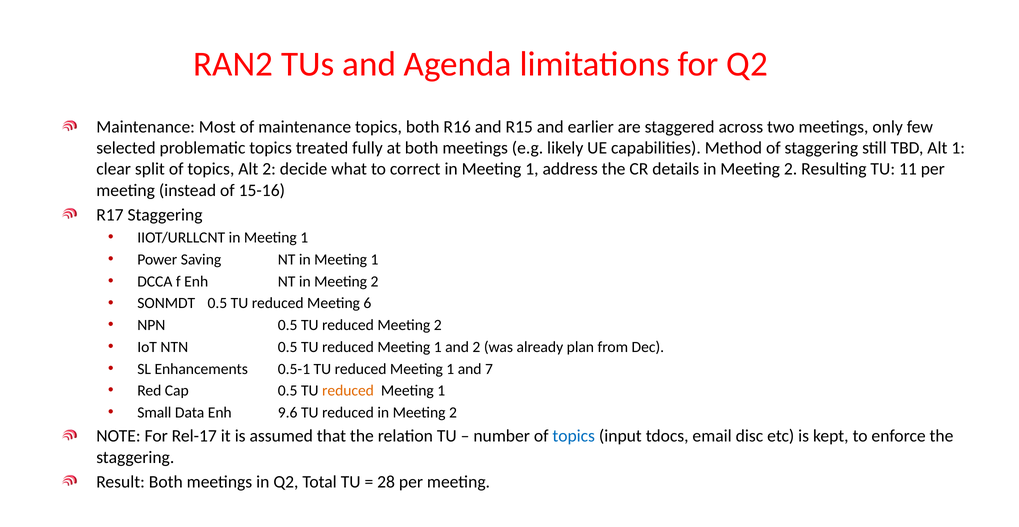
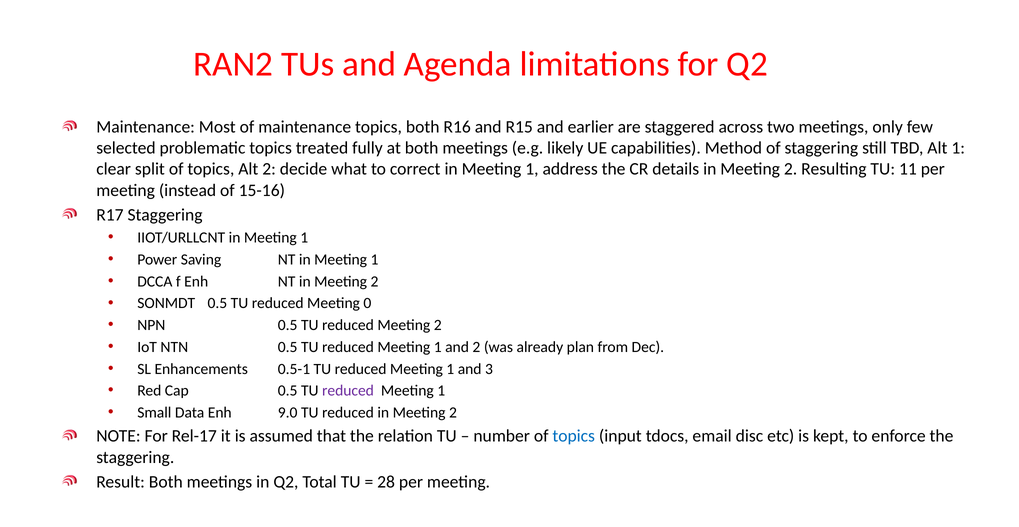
6: 6 -> 0
7: 7 -> 3
reduced at (348, 391) colour: orange -> purple
9.6: 9.6 -> 9.0
